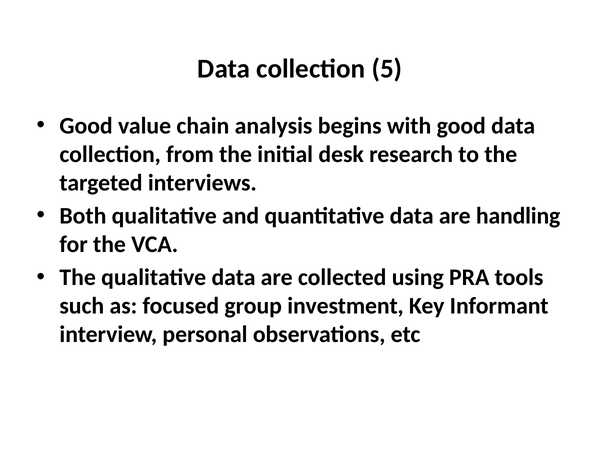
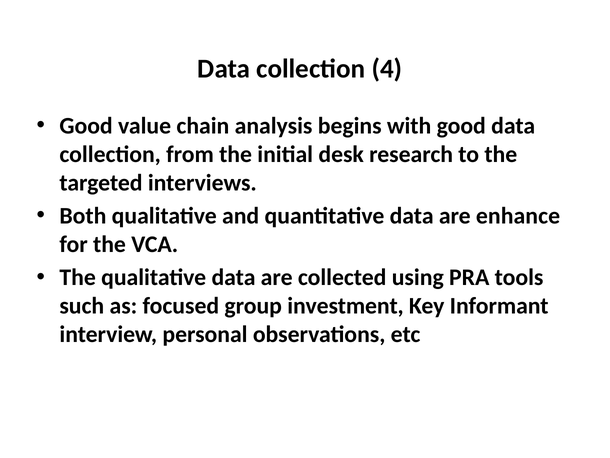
5: 5 -> 4
handling: handling -> enhance
